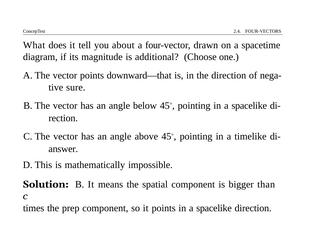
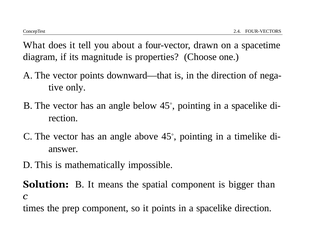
additional: additional -> properties
sure: sure -> only
